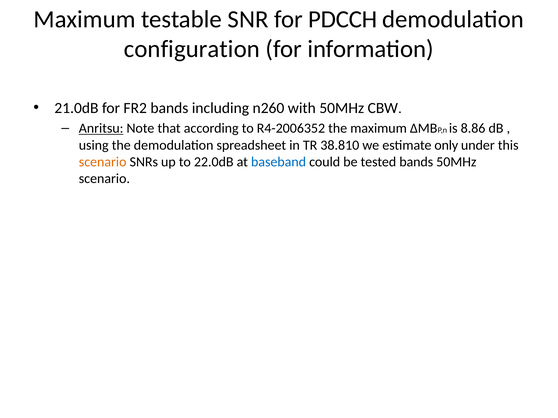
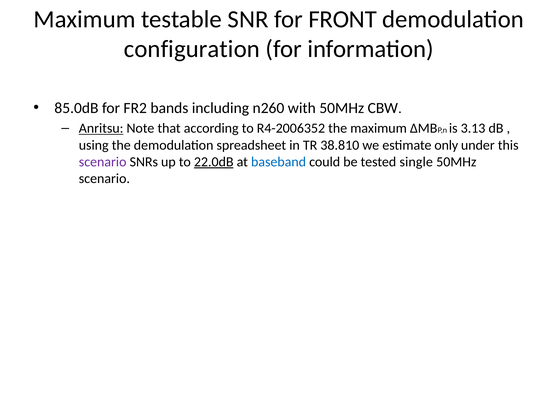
PDCCH: PDCCH -> FRONT
21.0dB: 21.0dB -> 85.0dB
8.86: 8.86 -> 3.13
scenario at (103, 162) colour: orange -> purple
22.0dB underline: none -> present
tested bands: bands -> single
